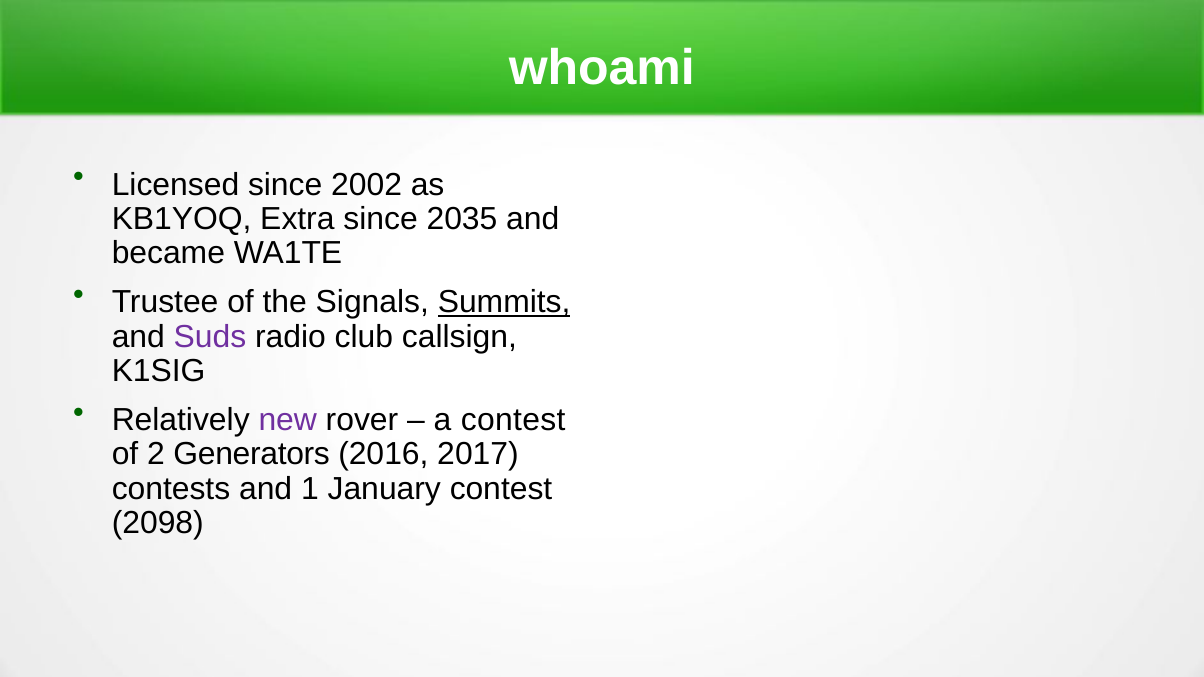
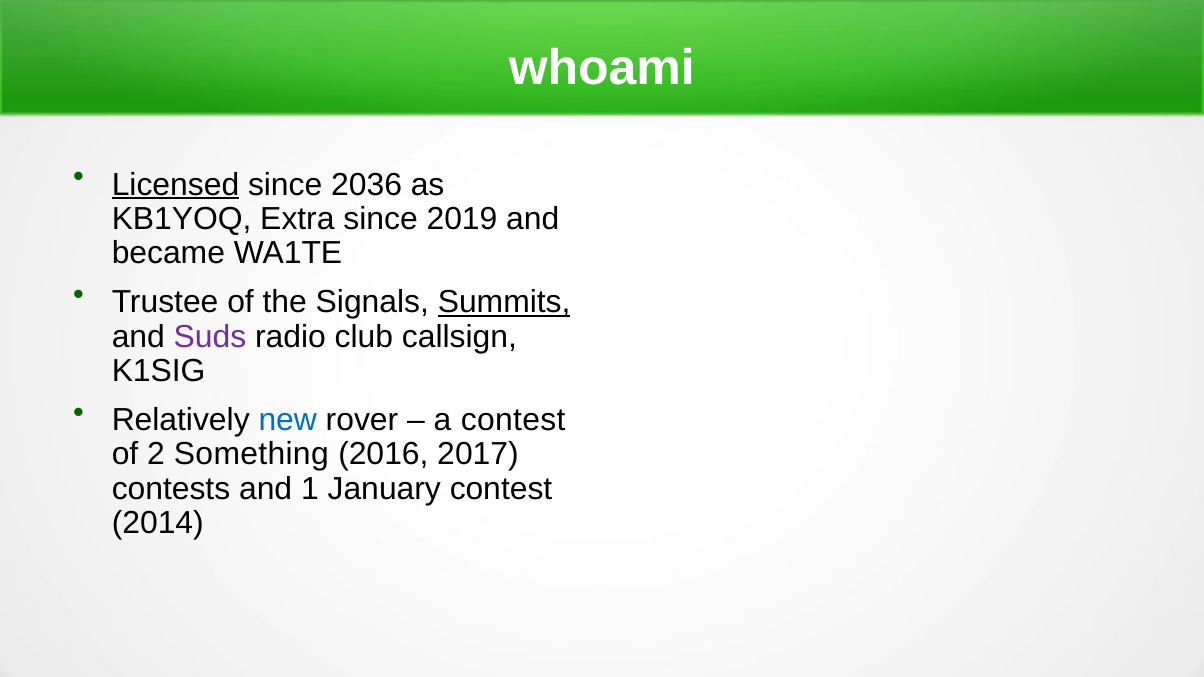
Licensed underline: none -> present
2002: 2002 -> 2036
2035: 2035 -> 2019
new colour: purple -> blue
Generators: Generators -> Something
2098: 2098 -> 2014
